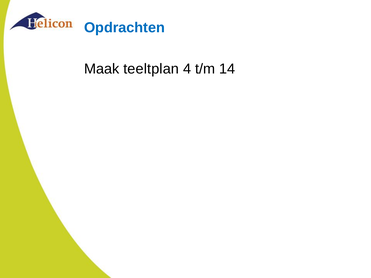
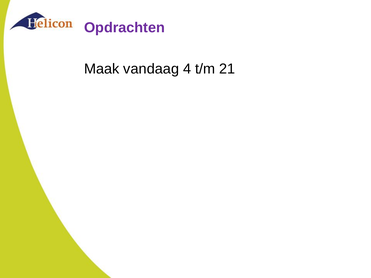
Opdrachten colour: blue -> purple
teeltplan: teeltplan -> vandaag
14: 14 -> 21
